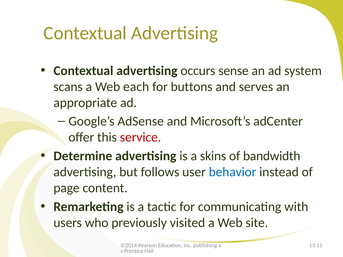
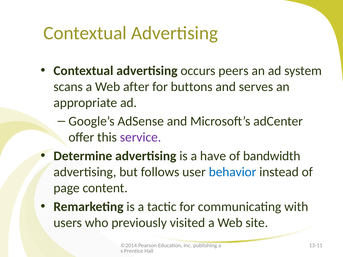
sense: sense -> peers
each: each -> after
service colour: red -> purple
skins: skins -> have
